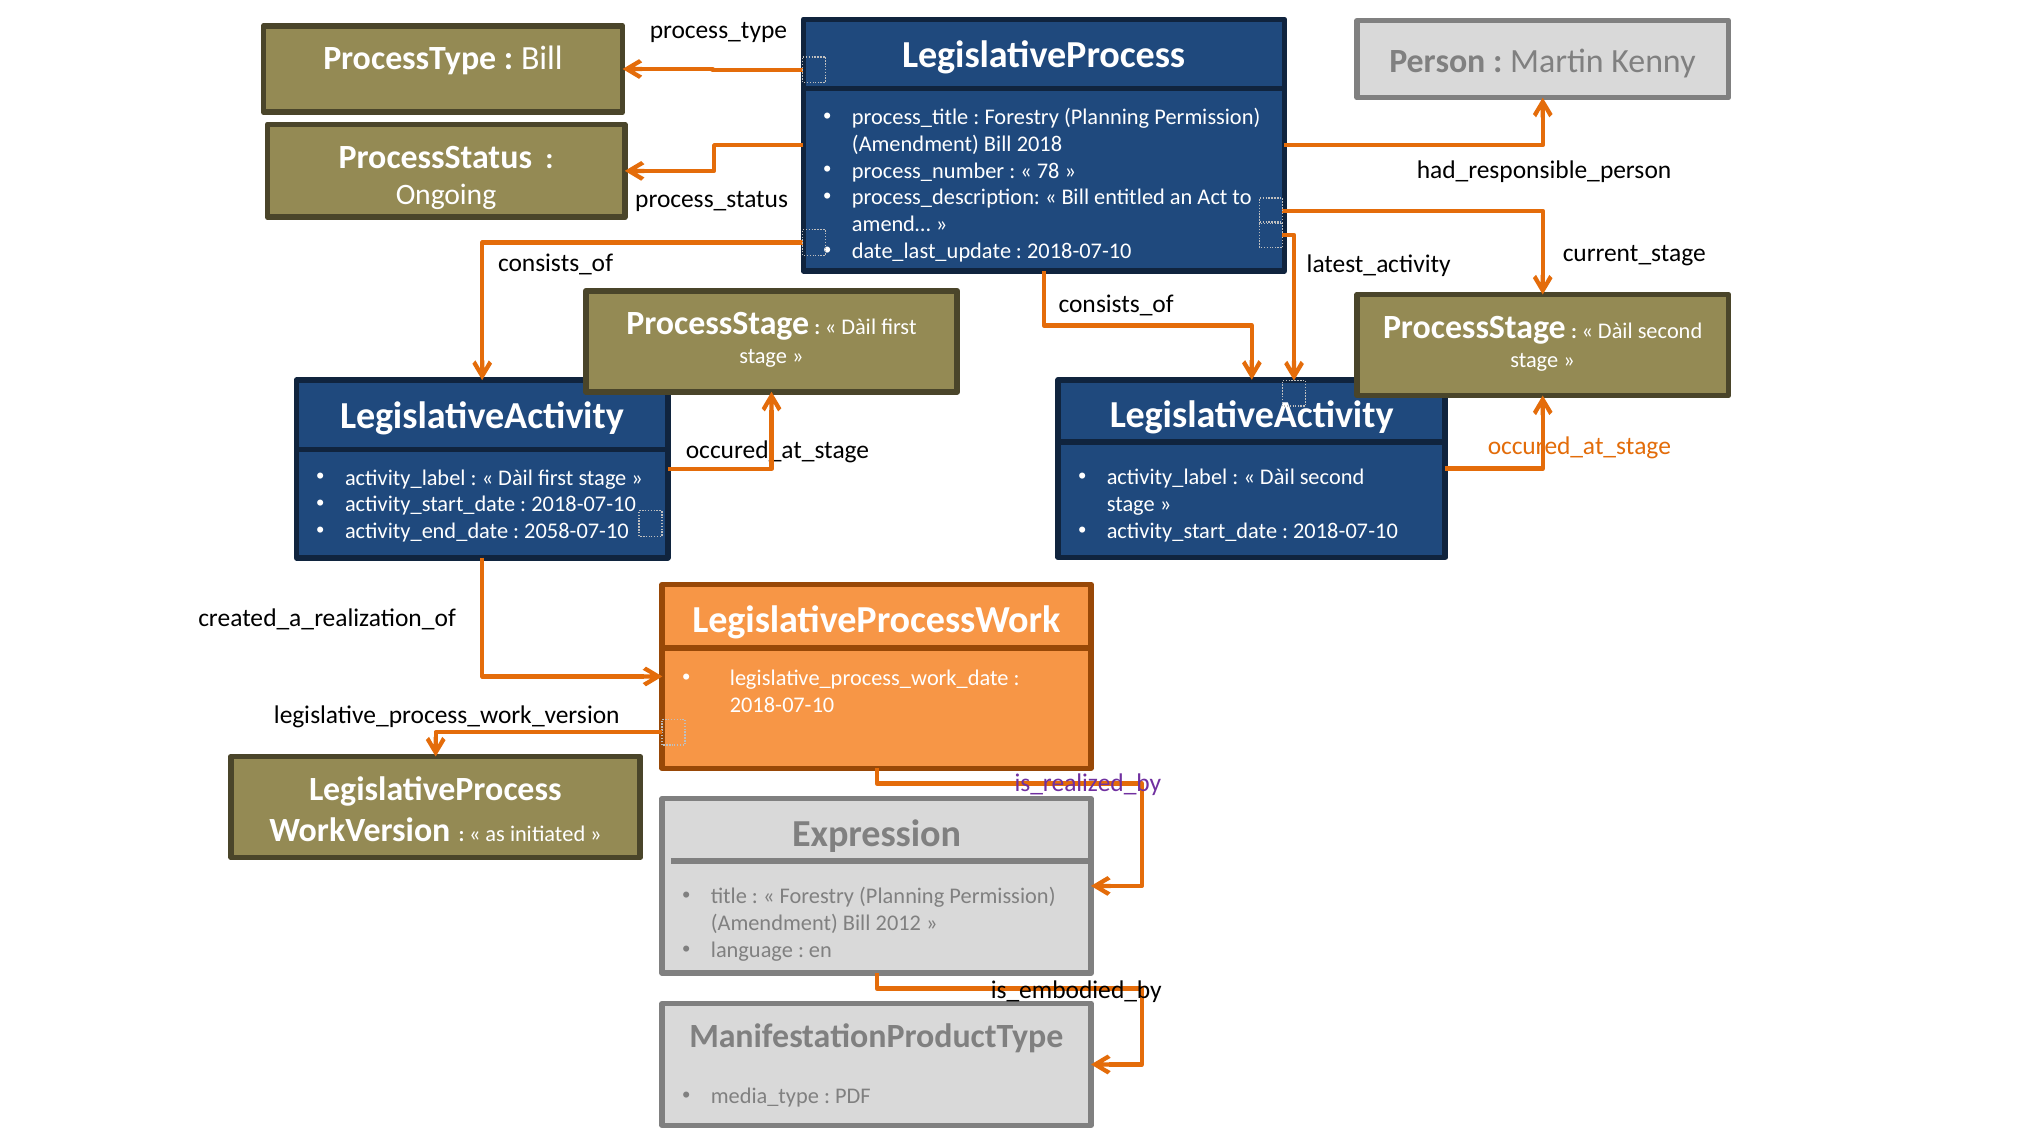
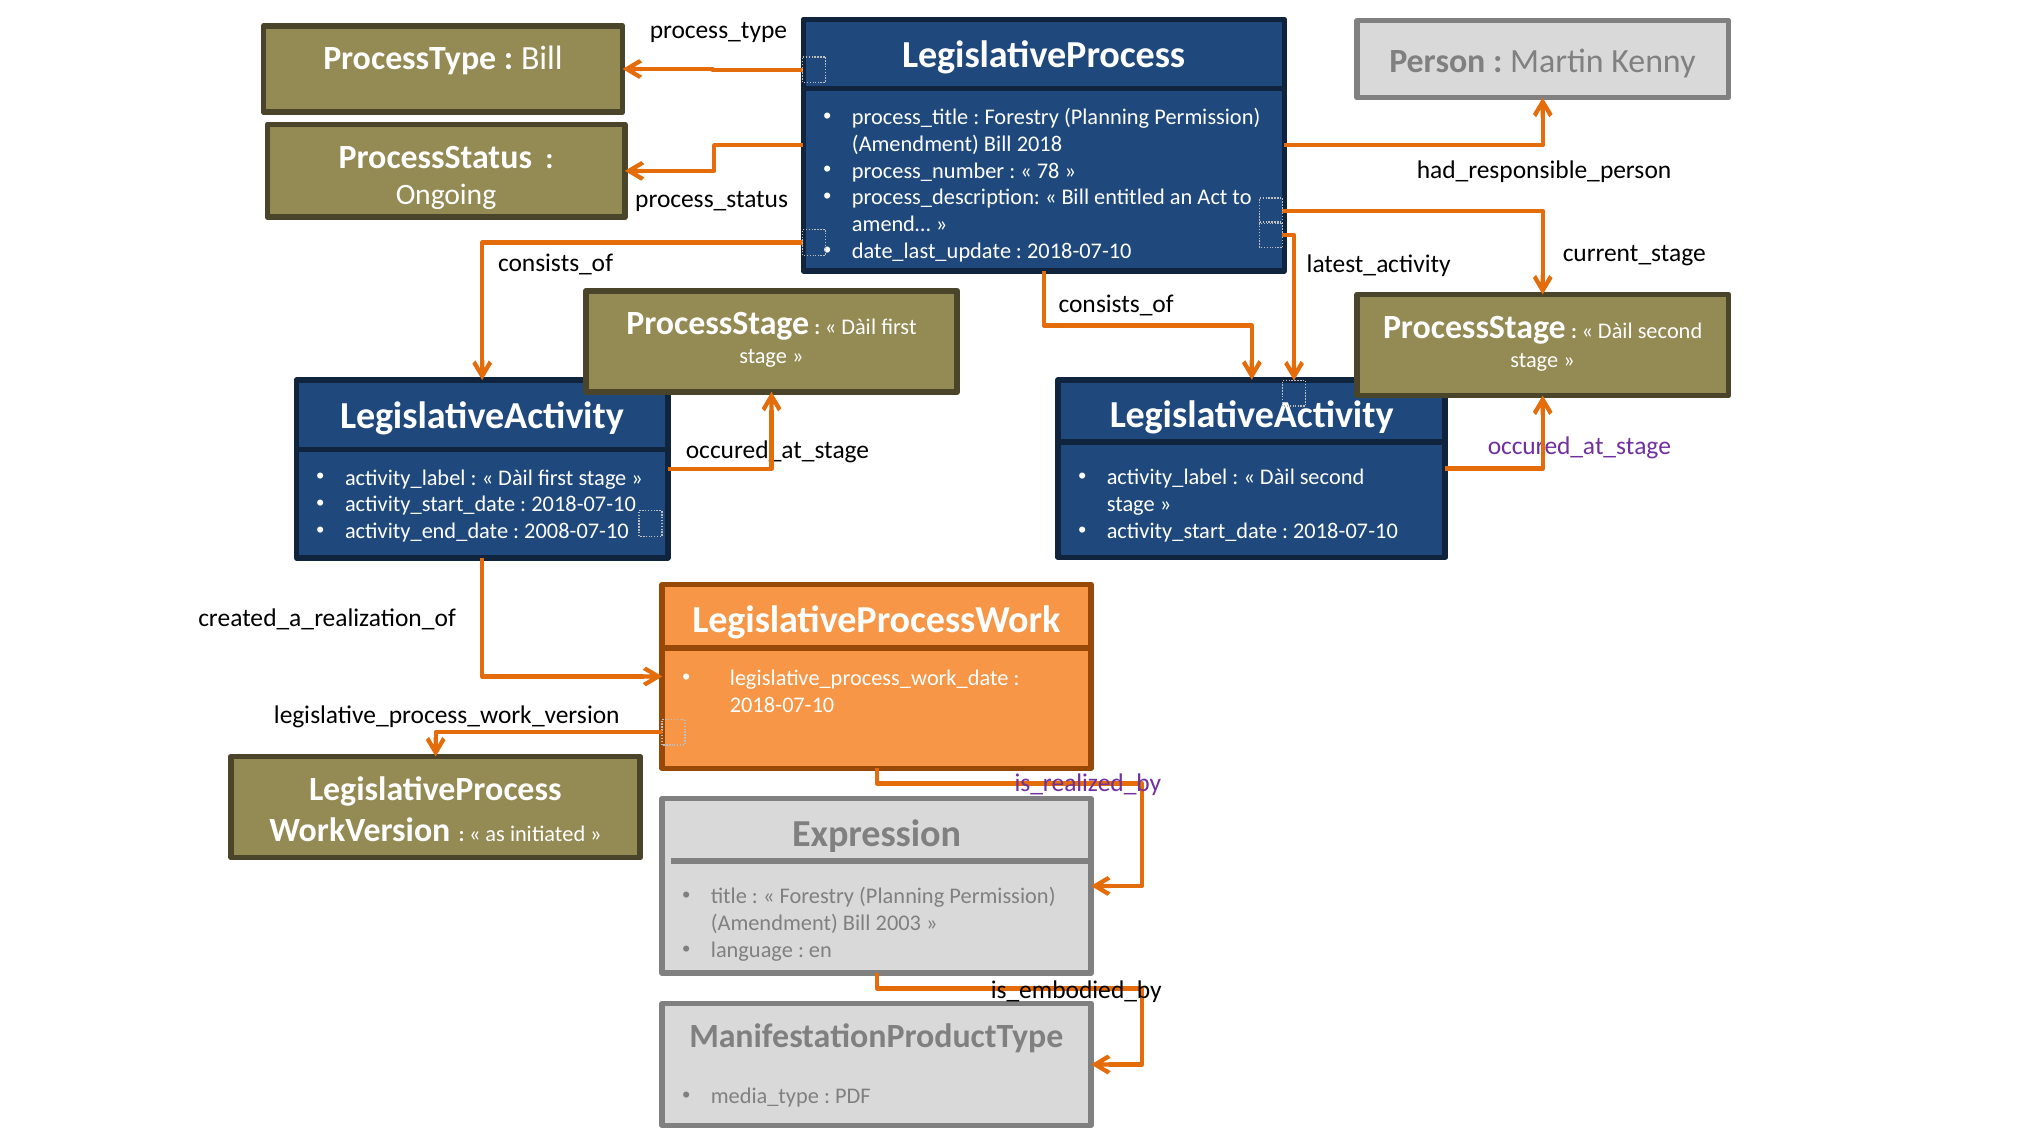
occured_at_stage at (1579, 446) colour: orange -> purple
2058-07-10: 2058-07-10 -> 2008-07-10
2012: 2012 -> 2003
